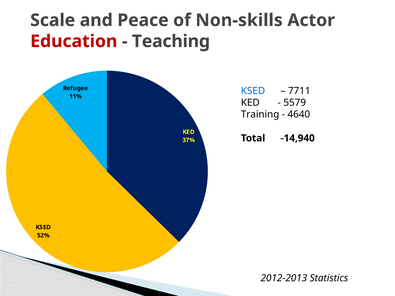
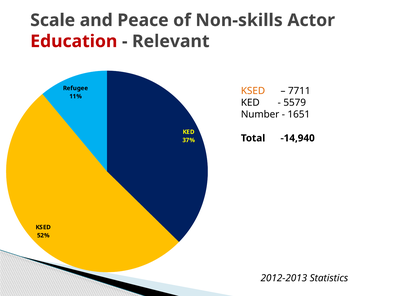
Teaching: Teaching -> Relevant
KSED at (253, 91) colour: blue -> orange
Training: Training -> Number
4640: 4640 -> 1651
